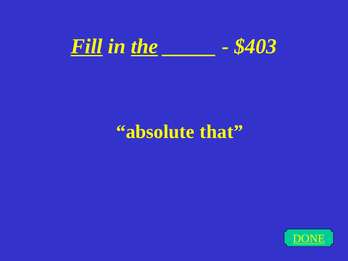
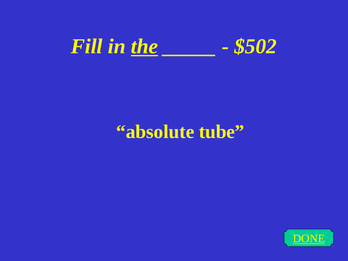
Fill underline: present -> none
$403: $403 -> $502
that: that -> tube
